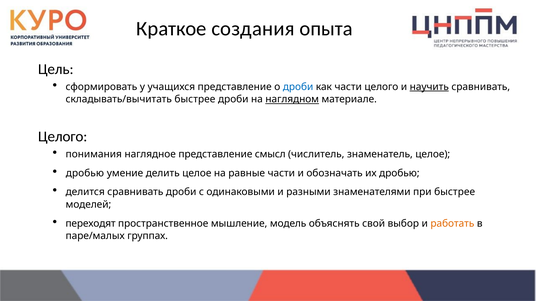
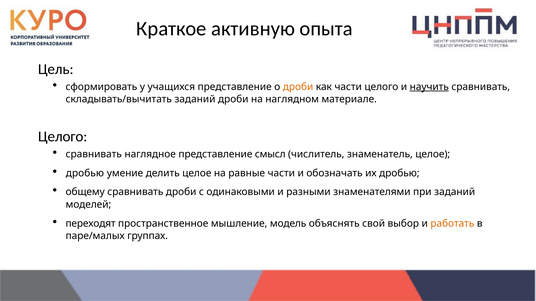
создания: создания -> активную
дроби at (298, 87) colour: blue -> orange
складывать/вычитать быстрее: быстрее -> заданий
наглядном underline: present -> none
понимания at (94, 154): понимания -> сравнивать
делится: делится -> общему
при быстрее: быстрее -> заданий
